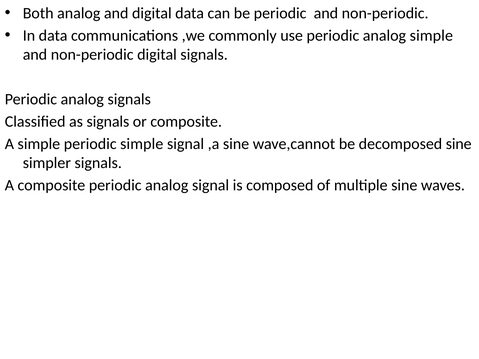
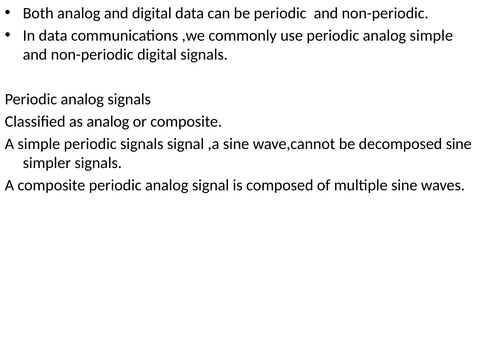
as signals: signals -> analog
periodic simple: simple -> signals
